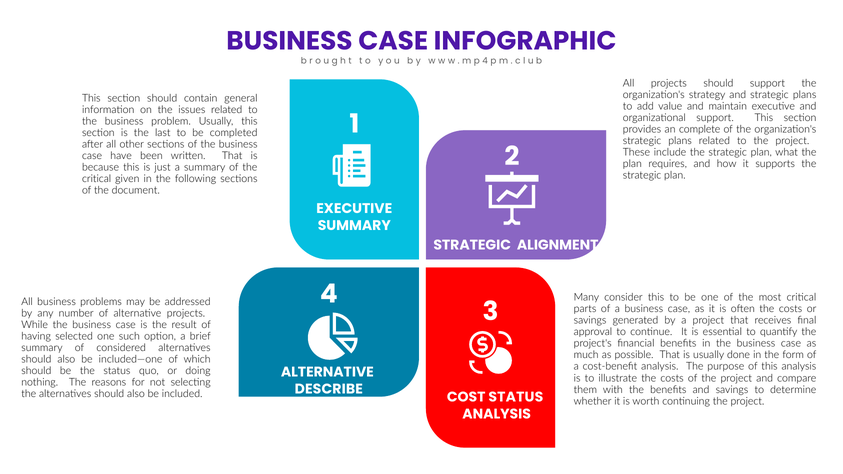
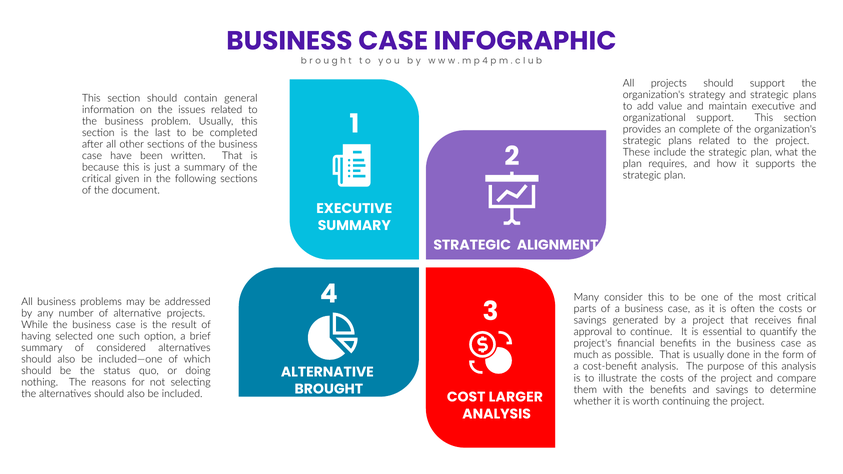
DESCRIBE: DESCRIBE -> BROUGHT
COST STATUS: STATUS -> LARGER
